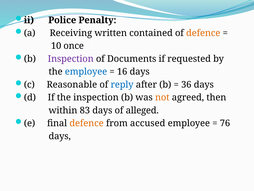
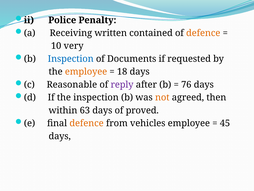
once: once -> very
Inspection at (71, 59) colour: purple -> blue
employee at (86, 72) colour: blue -> orange
16: 16 -> 18
reply colour: blue -> purple
36: 36 -> 76
83: 83 -> 63
alleged: alleged -> proved
accused: accused -> vehicles
76: 76 -> 45
